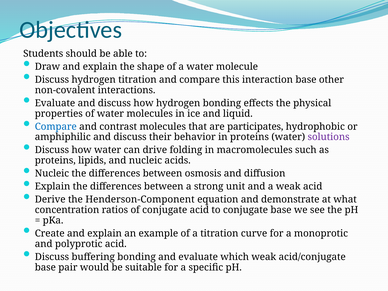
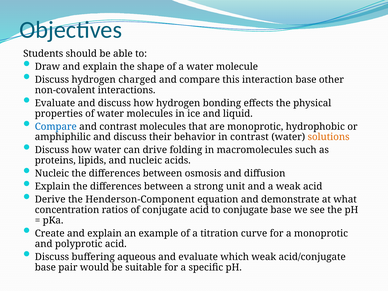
hydrogen titration: titration -> charged
are participates: participates -> monoprotic
in proteins: proteins -> contrast
solutions colour: purple -> orange
buffering bonding: bonding -> aqueous
